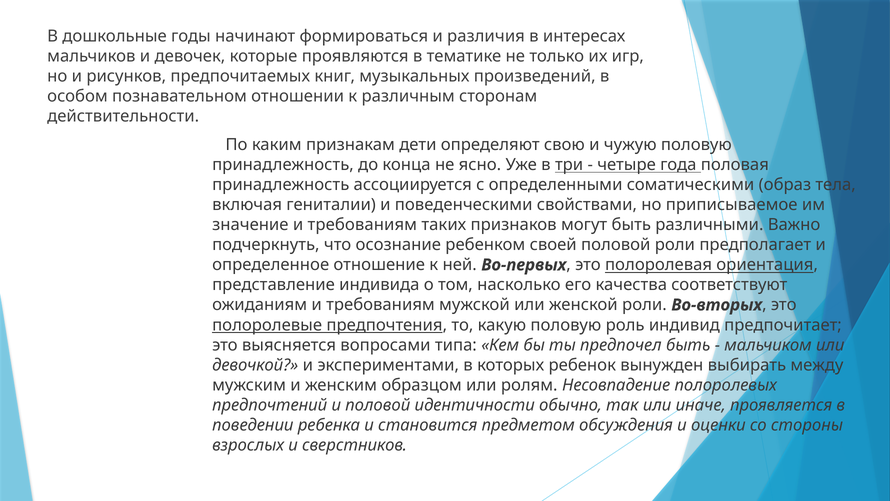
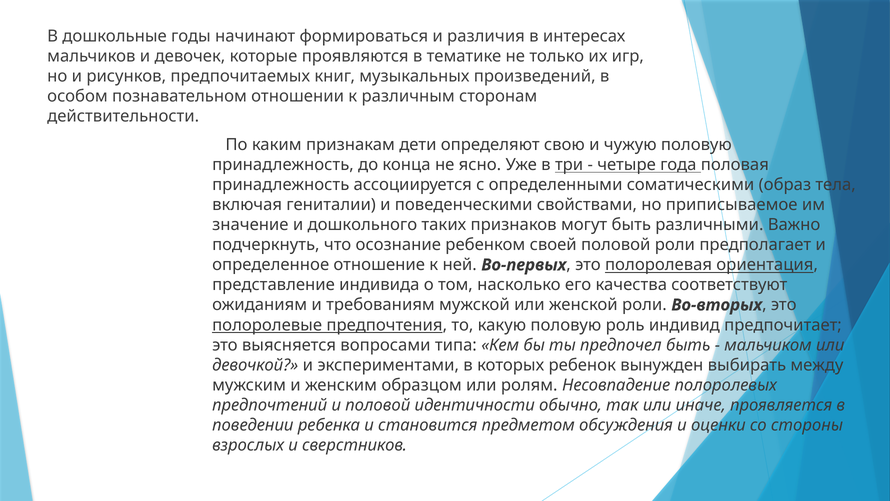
значение и требованиям: требованиям -> дошкольного
